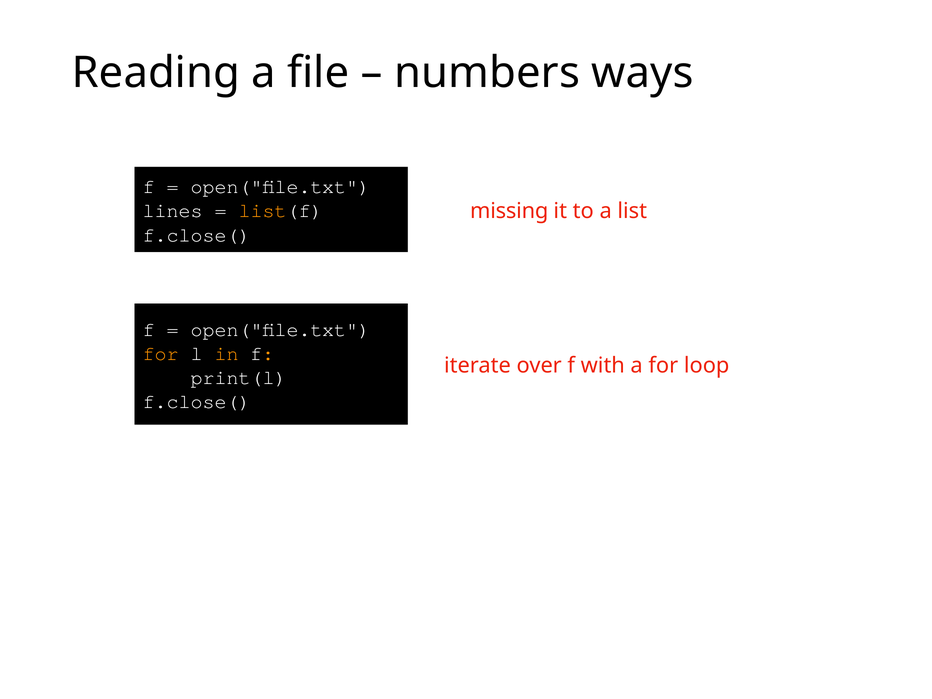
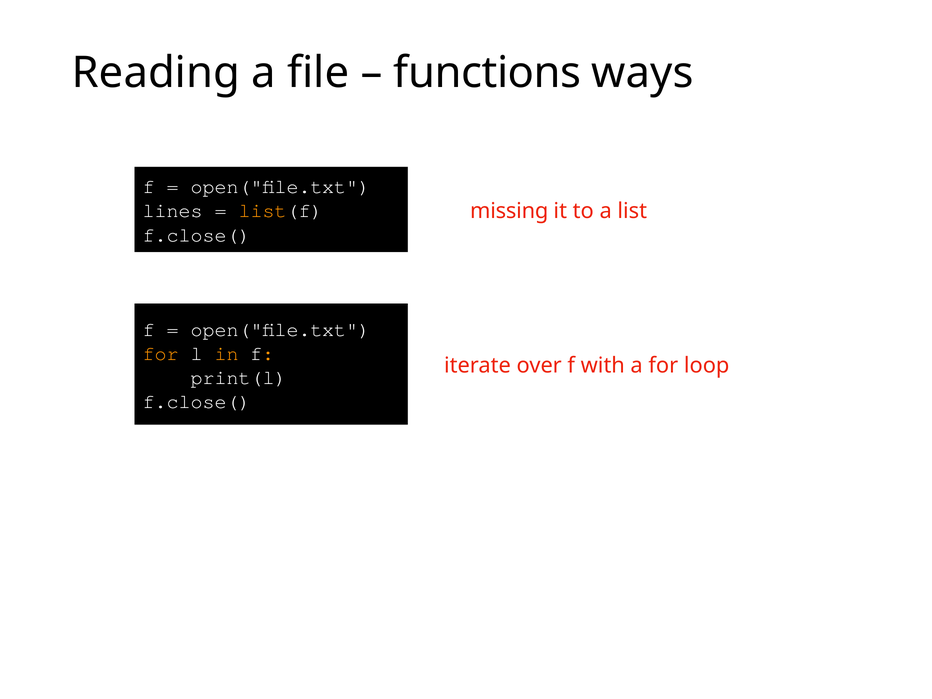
numbers: numbers -> functions
